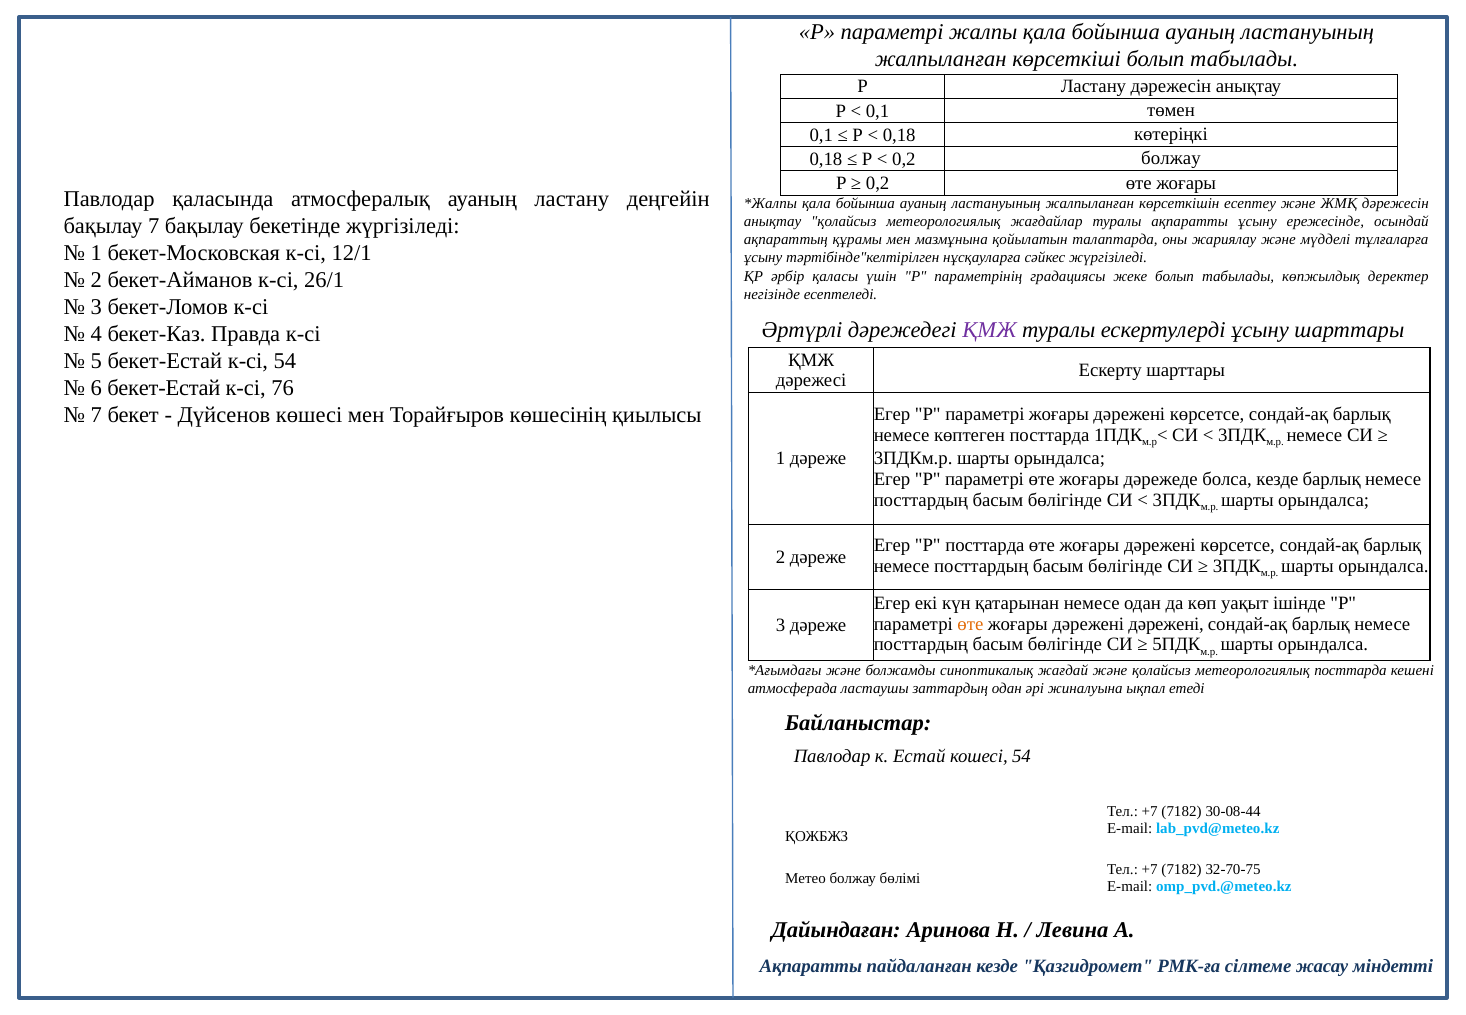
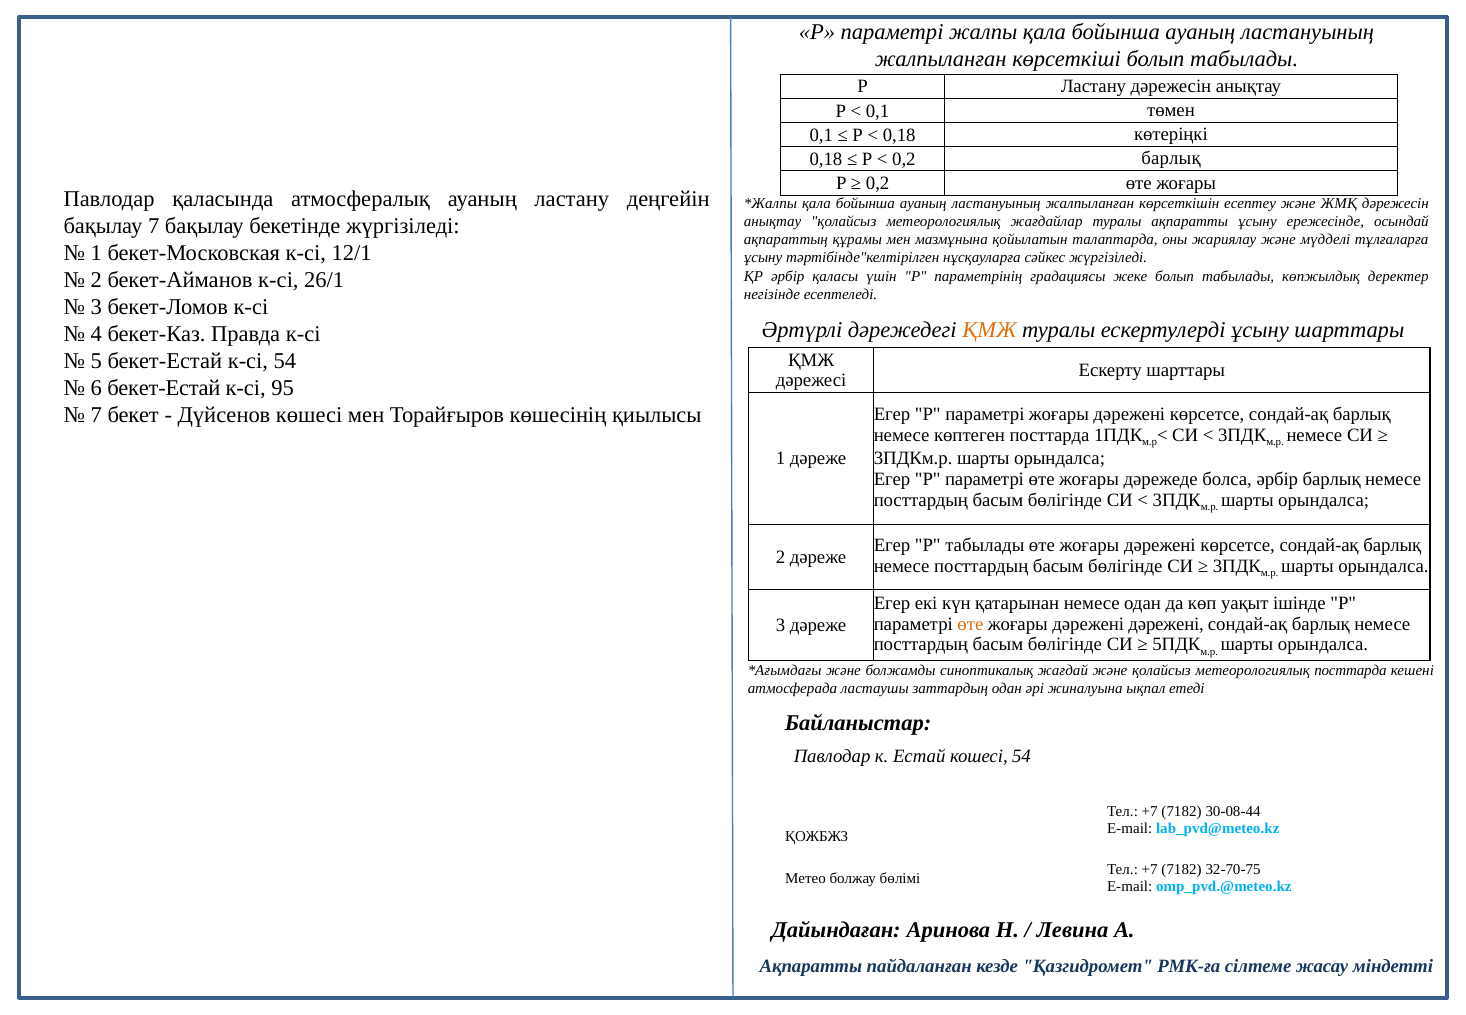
0,2 болжау: болжау -> барлық
ҚМЖ at (990, 330) colour: purple -> orange
76: 76 -> 95
болса кезде: кезде -> әрбір
Р посттарда: посттарда -> табылады
